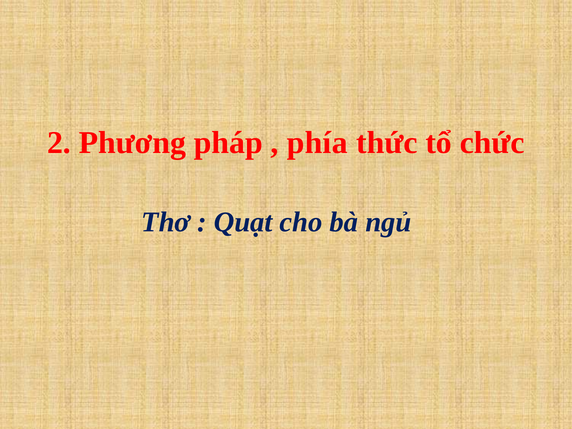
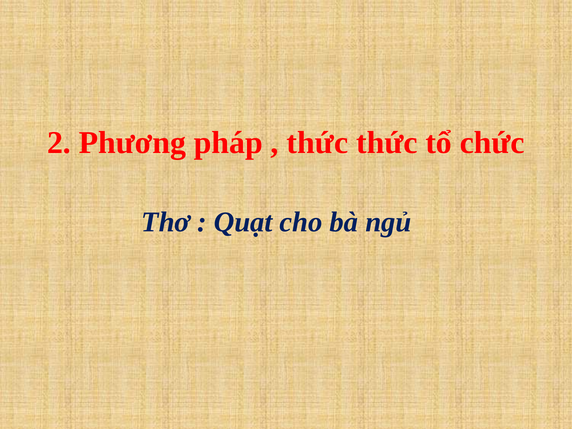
phía at (317, 143): phía -> thức
